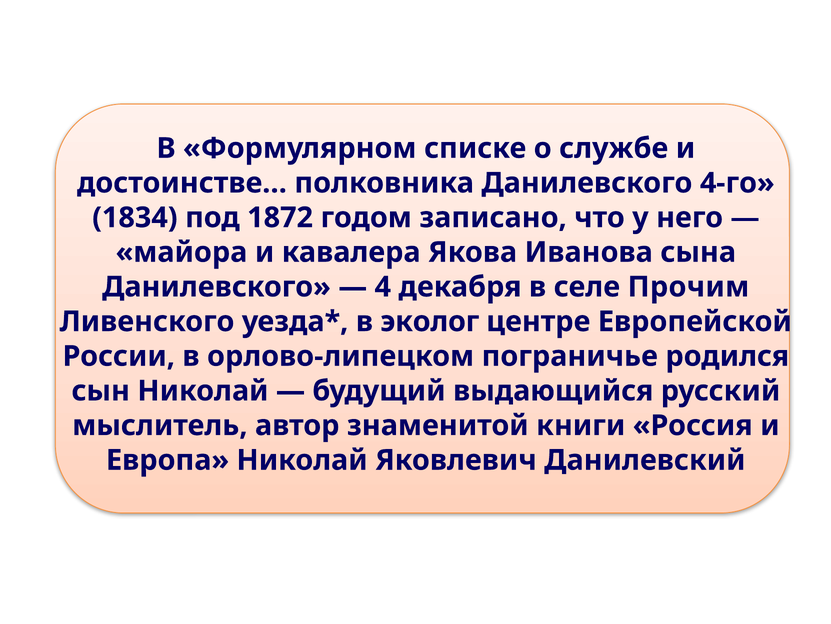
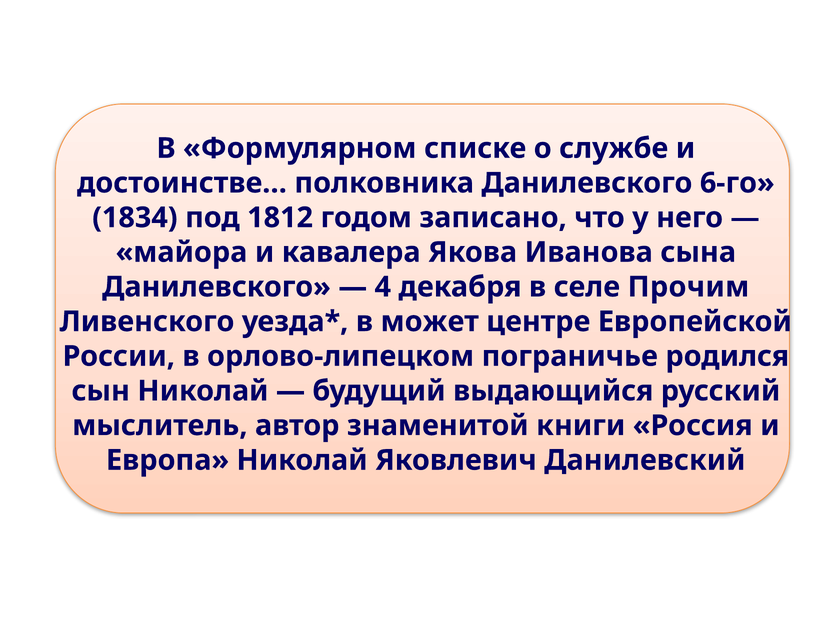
4-го: 4-го -> 6-го
1872: 1872 -> 1812
эколог: эколог -> может
